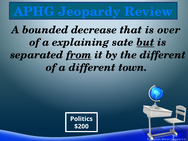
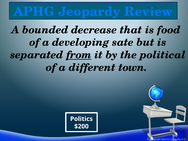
over: over -> food
explaining: explaining -> developing
but underline: present -> none
the different: different -> political
